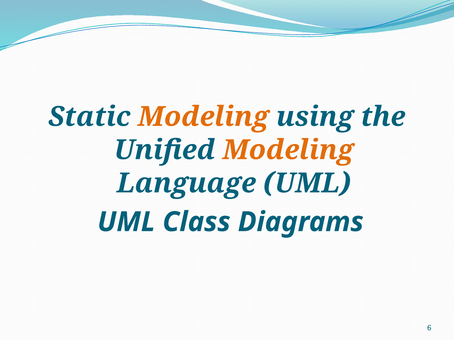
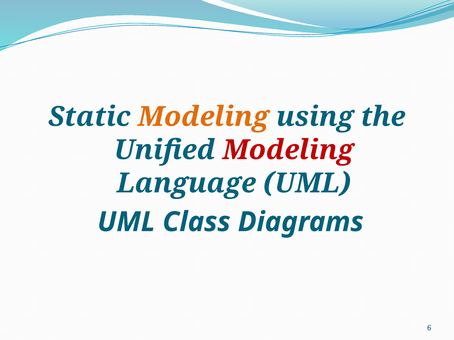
Modeling at (288, 150) colour: orange -> red
